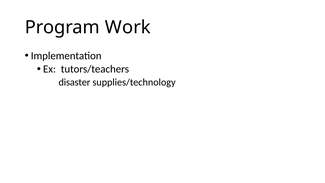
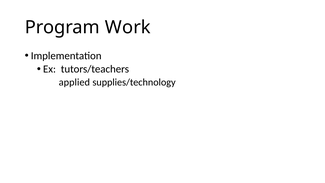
disaster: disaster -> applied
